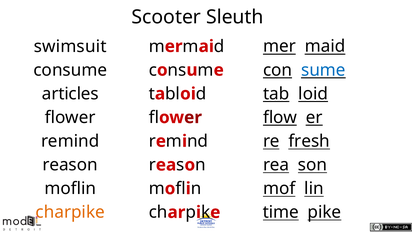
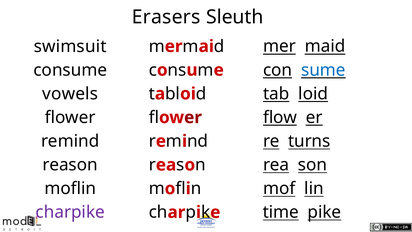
Scooter: Scooter -> Erasers
articles: articles -> vowels
fresh: fresh -> turns
charpike colour: orange -> purple
